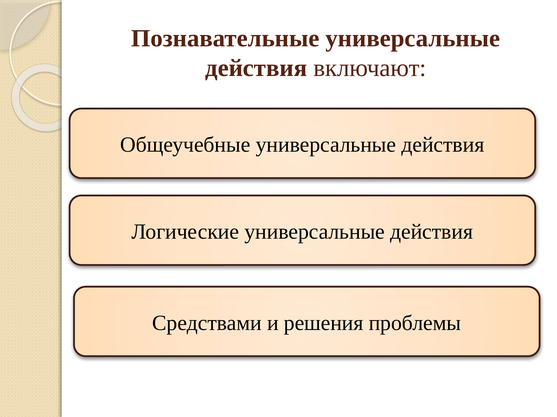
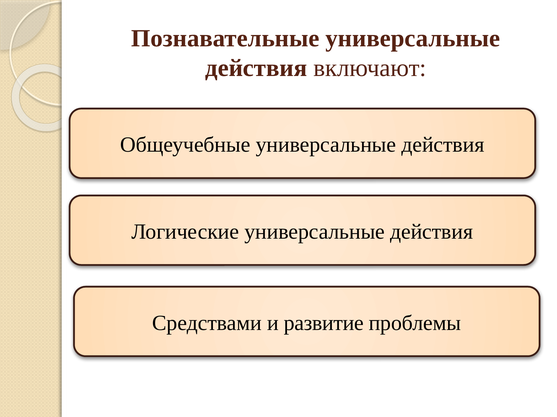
решения: решения -> развитие
